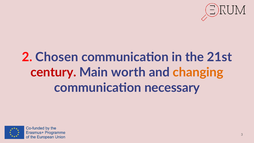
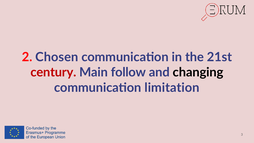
worth: worth -> follow
changing colour: orange -> black
necessary: necessary -> limitation
